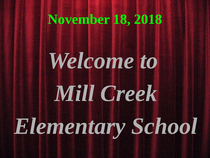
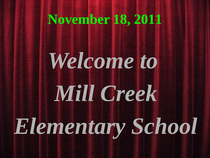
2018: 2018 -> 2011
